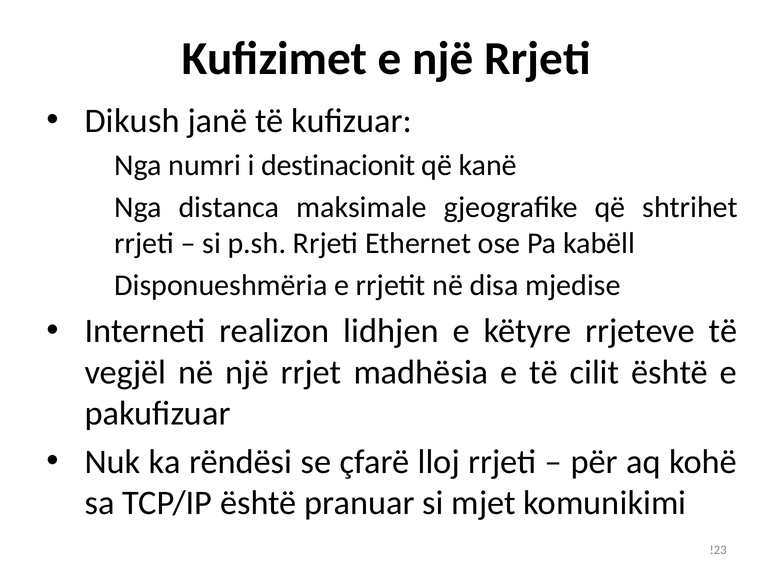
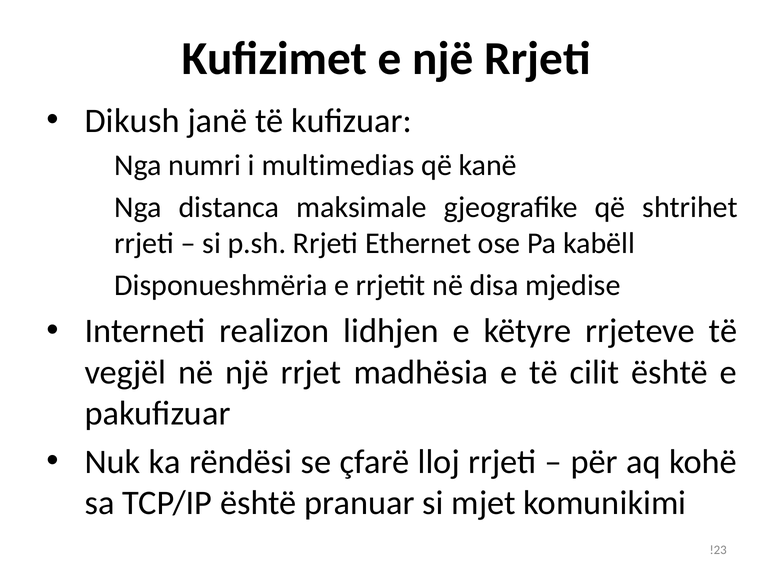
destinacionit: destinacionit -> multimedias
